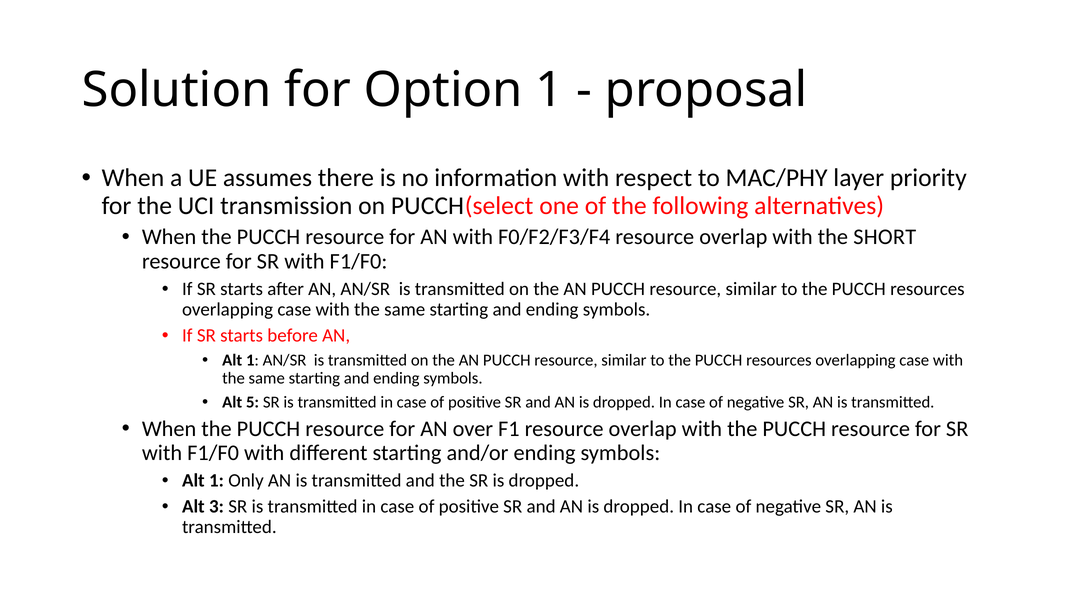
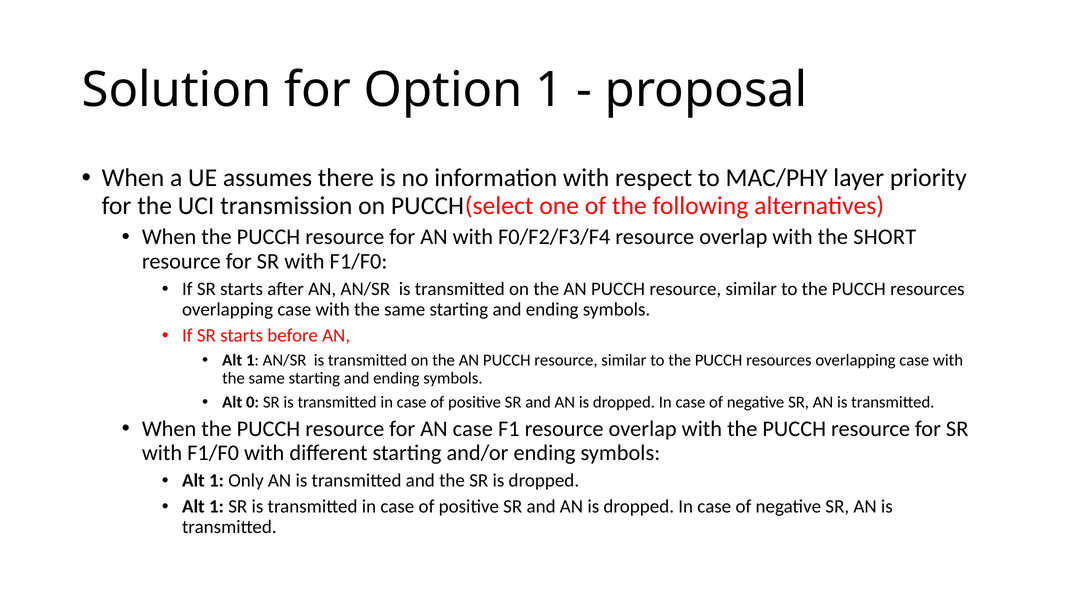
5: 5 -> 0
AN over: over -> case
3 at (216, 507): 3 -> 1
